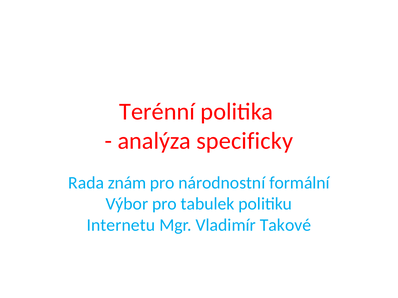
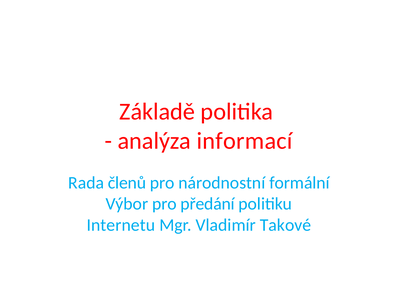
Terénní: Terénní -> Základě
specificky: specificky -> informací
znám: znám -> členů
tabulek: tabulek -> předání
